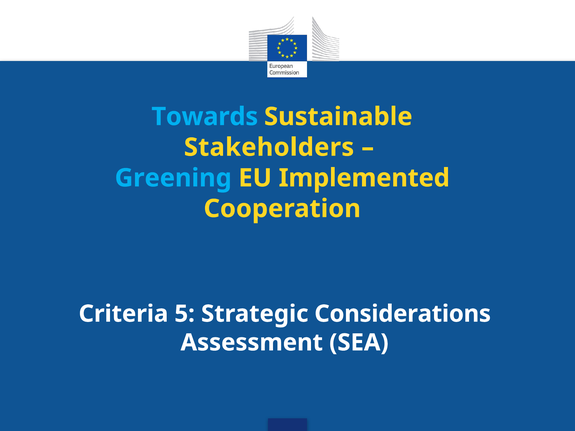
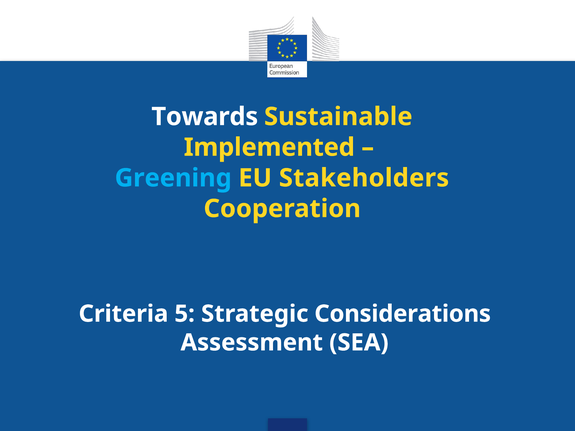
Towards colour: light blue -> white
Stakeholders: Stakeholders -> Implemented
Implemented: Implemented -> Stakeholders
